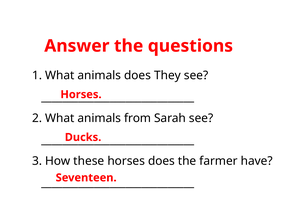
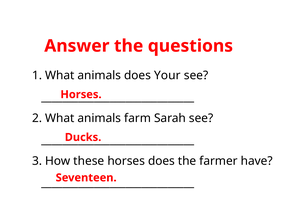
They: They -> Your
from: from -> farm
